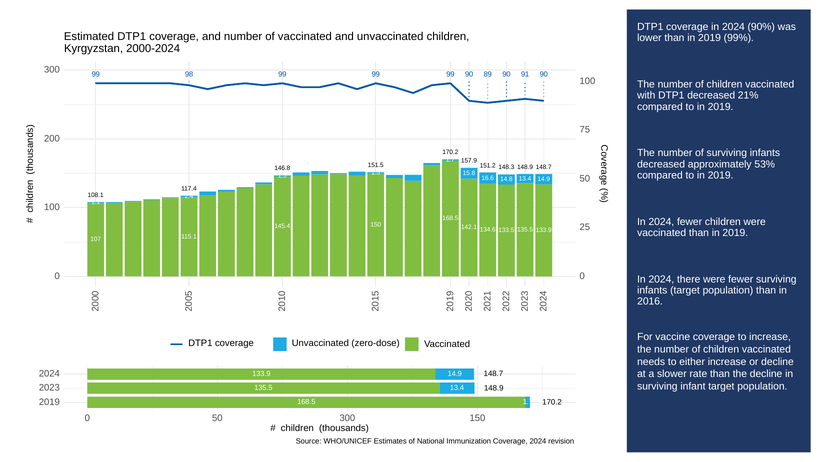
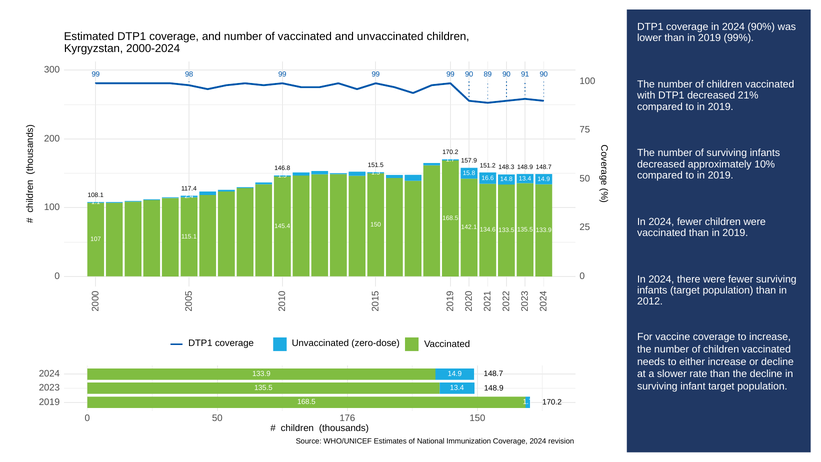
53%: 53% -> 10%
2016: 2016 -> 2012
50 300: 300 -> 176
